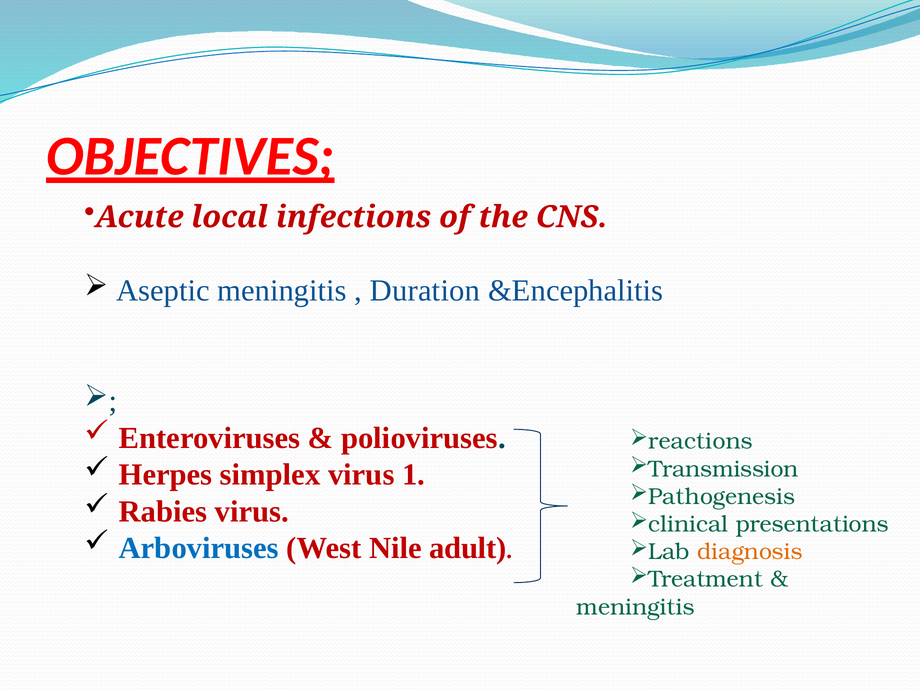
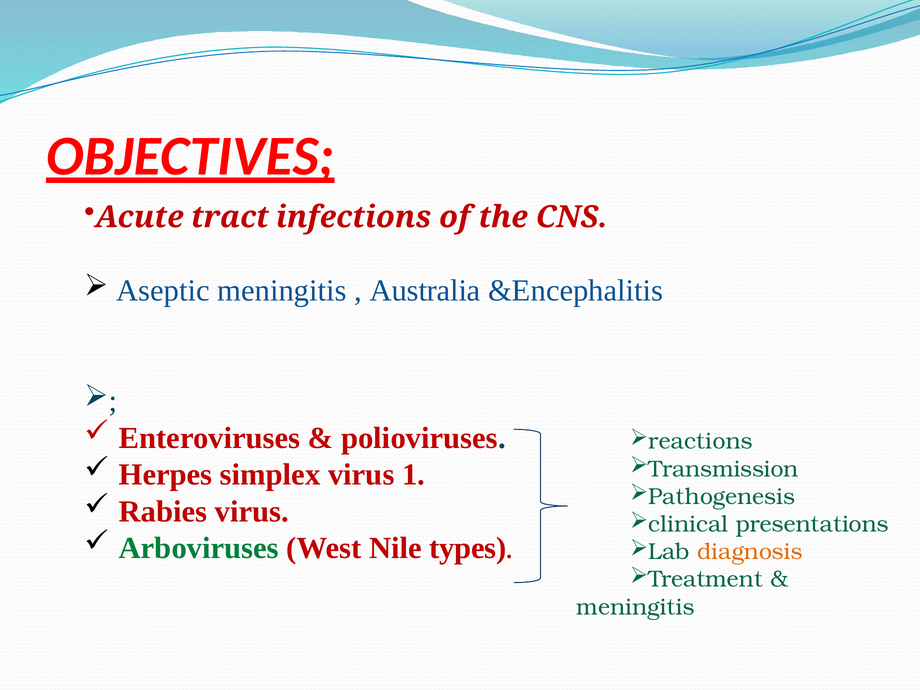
local: local -> tract
Duration: Duration -> Australia
Arboviruses colour: blue -> green
adult: adult -> types
